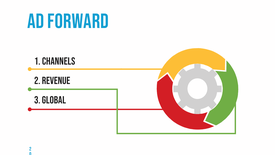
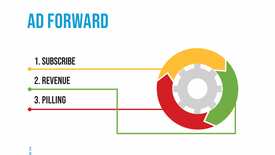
channels: channels -> subscribe
global: global -> pilling
